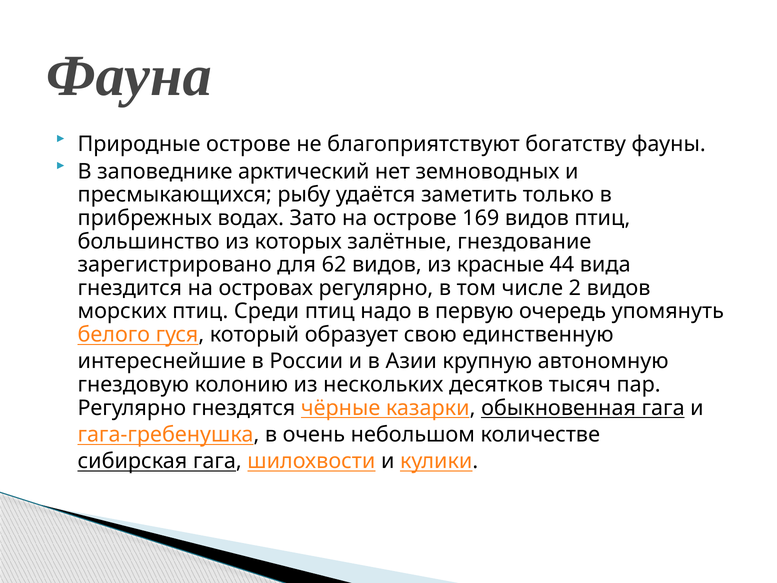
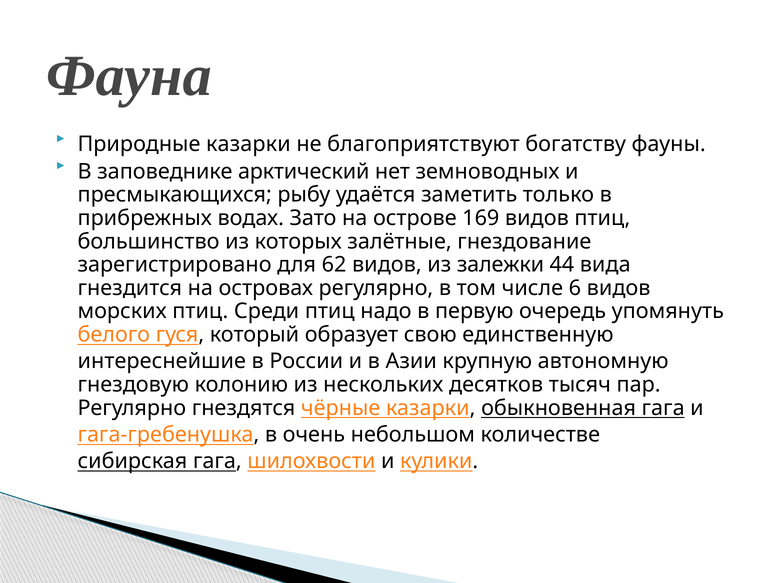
Природные острове: острове -> казарки
красные: красные -> залежки
2: 2 -> 6
